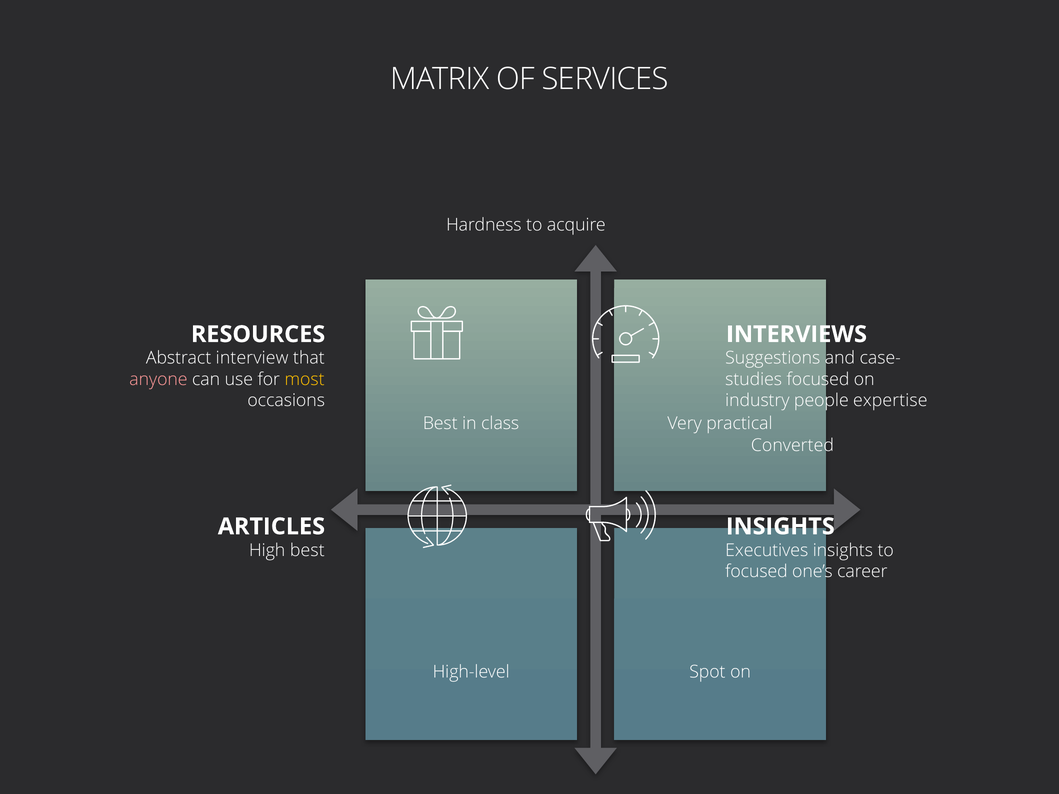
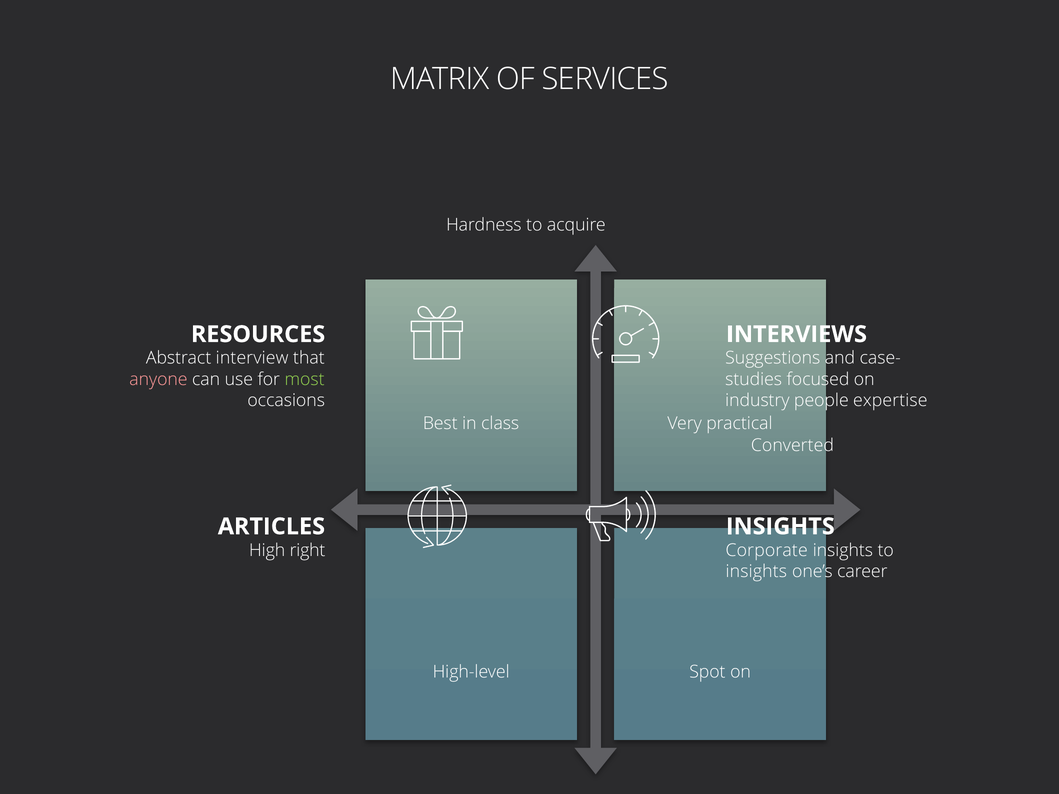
most colour: yellow -> light green
High best: best -> right
Executives: Executives -> Corporate
focused at (756, 572): focused -> insights
